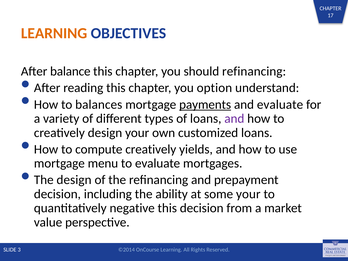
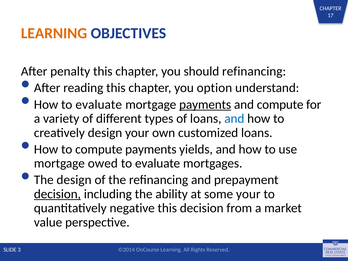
balance: balance -> penalty
How to balances: balances -> evaluate
and evaluate: evaluate -> compute
and at (234, 119) colour: purple -> blue
compute creatively: creatively -> payments
menu: menu -> owed
decision at (57, 194) underline: none -> present
